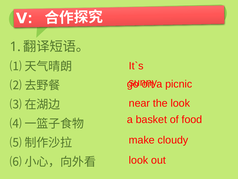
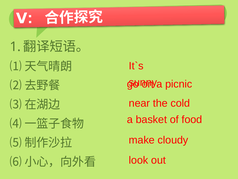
the look: look -> cold
